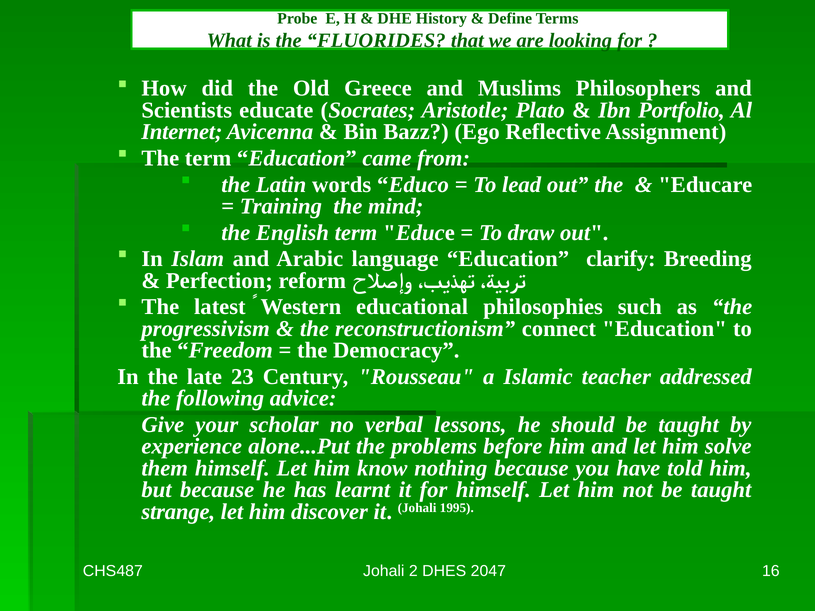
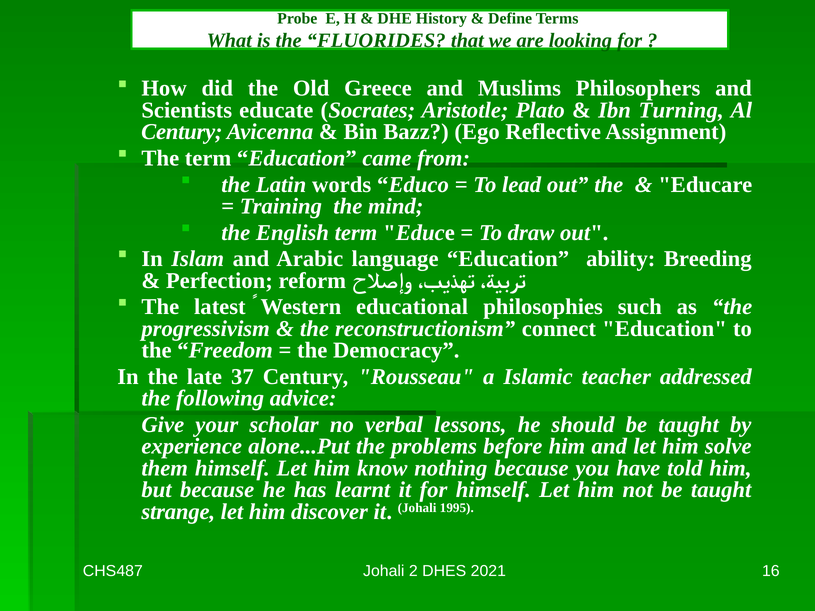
Portfolio: Portfolio -> Turning
Internet at (182, 132): Internet -> Century
clarify: clarify -> ability
23: 23 -> 37
2047: 2047 -> 2021
